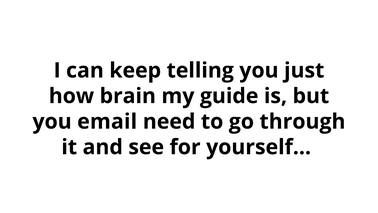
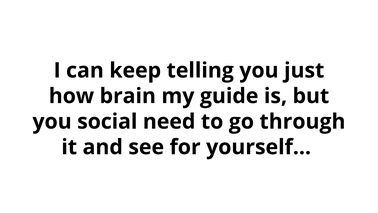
email: email -> social
